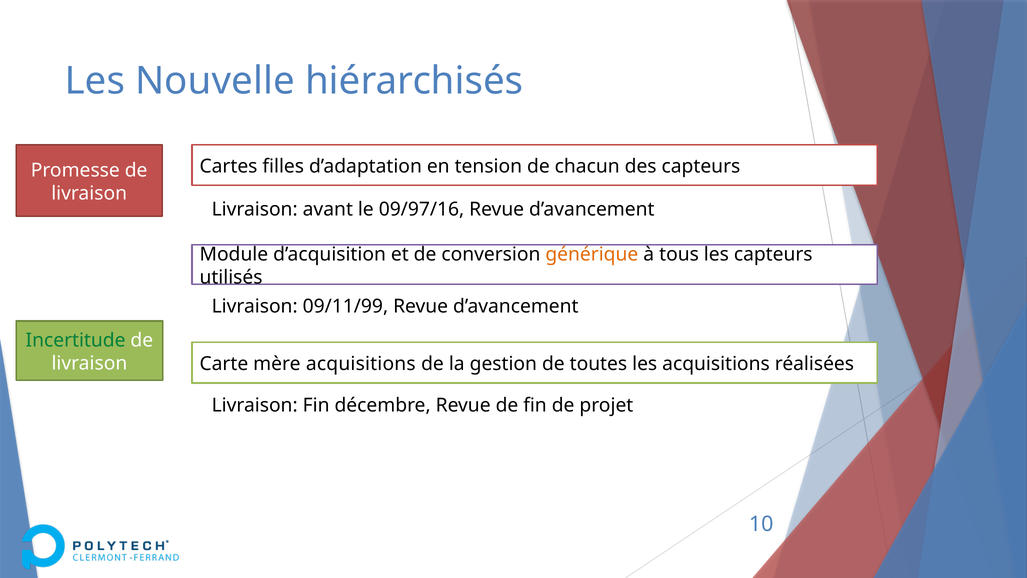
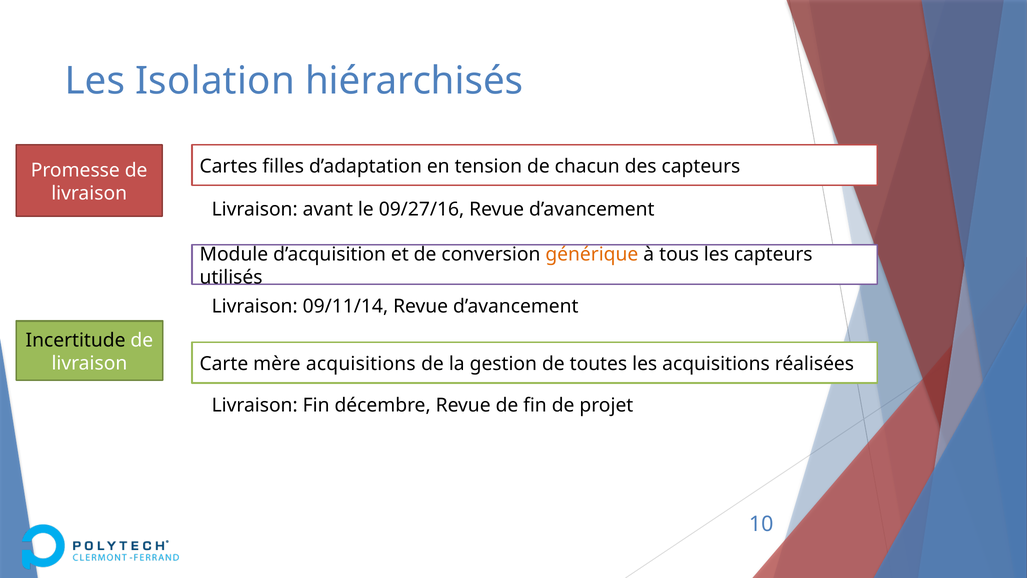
Nouvelle: Nouvelle -> Isolation
09/97/16: 09/97/16 -> 09/27/16
09/11/99: 09/11/99 -> 09/11/14
Incertitude colour: green -> black
